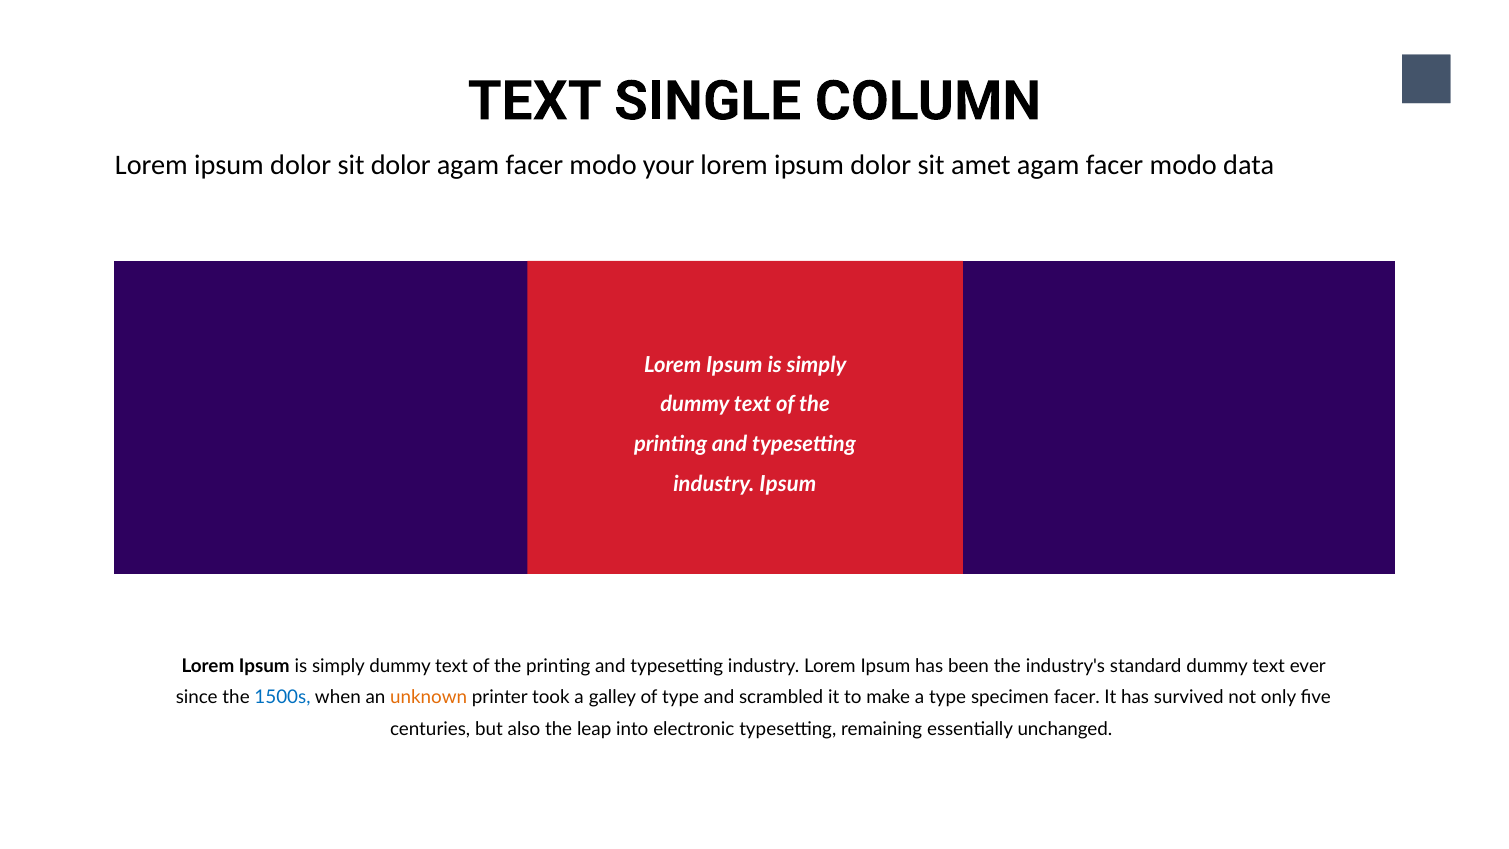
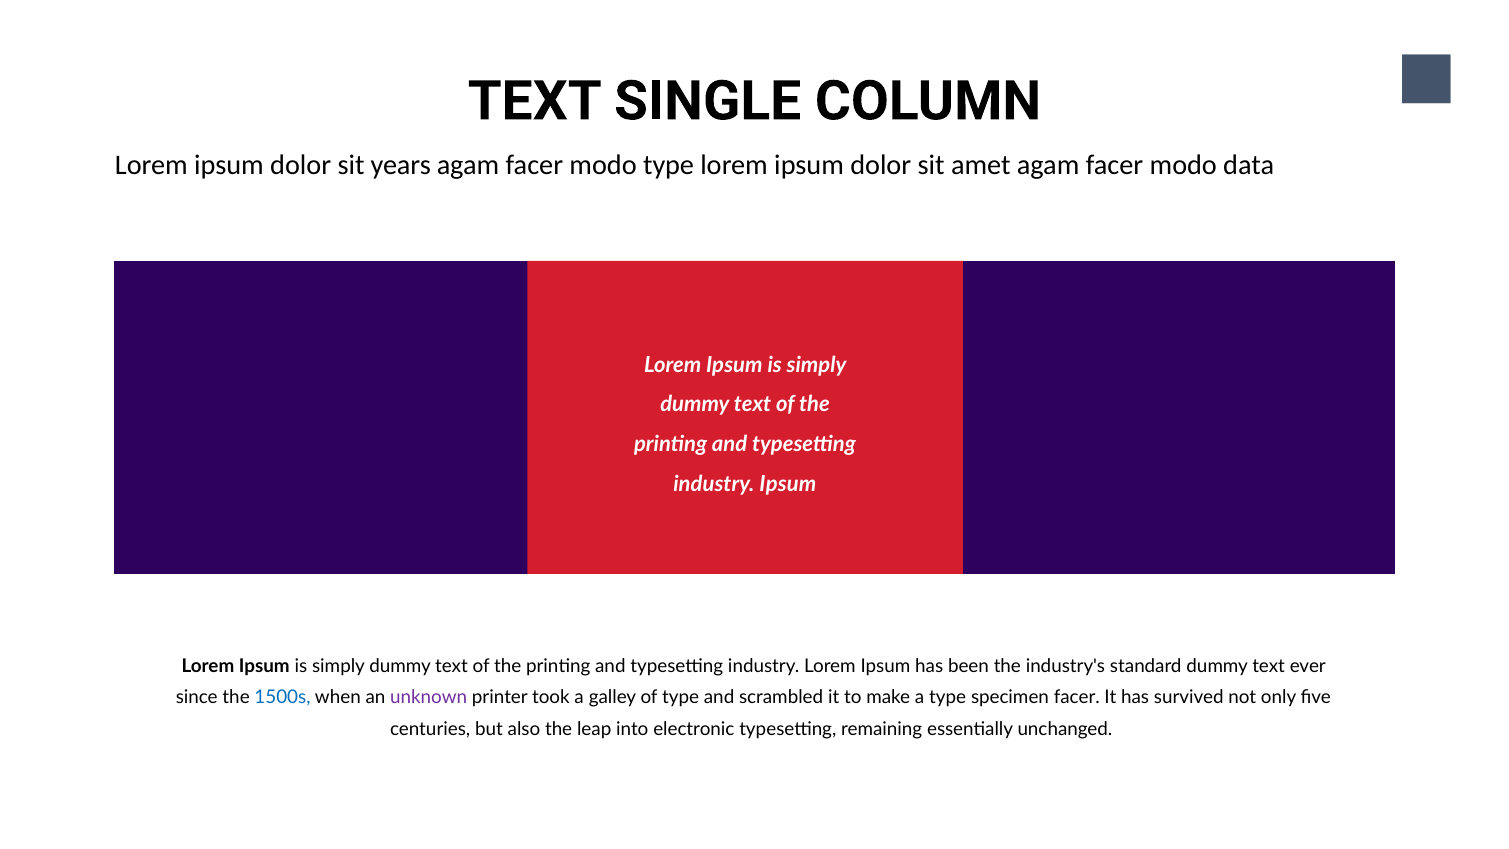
sit dolor: dolor -> years
modo your: your -> type
unknown colour: orange -> purple
